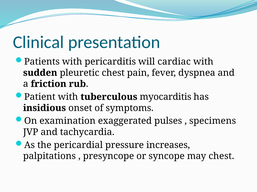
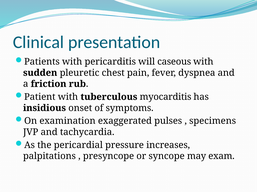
cardiac: cardiac -> caseous
may chest: chest -> exam
